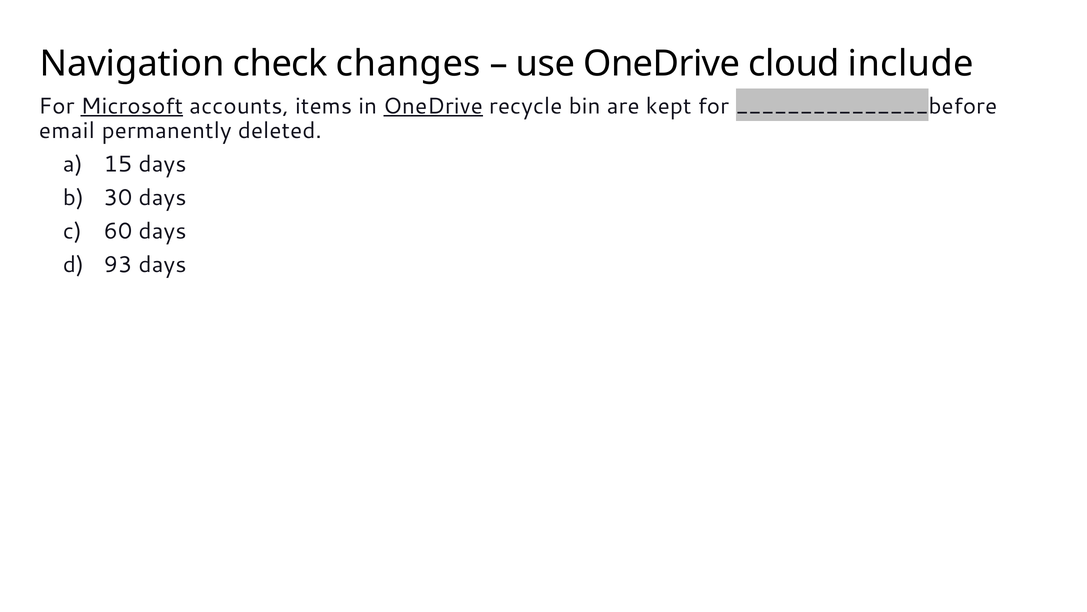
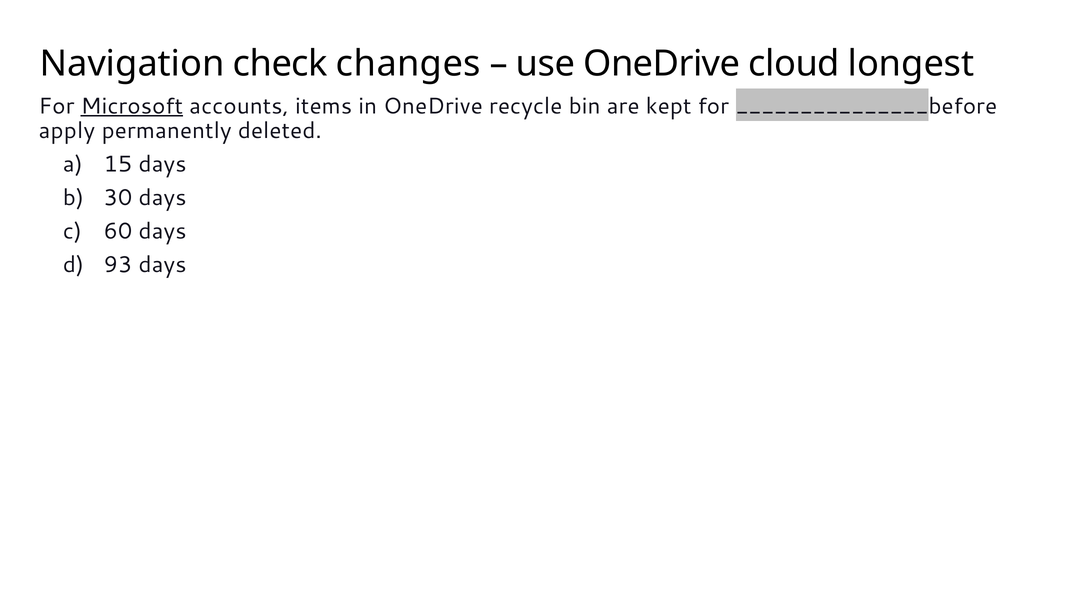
include: include -> longest
OneDrive at (433, 106) underline: present -> none
email: email -> apply
